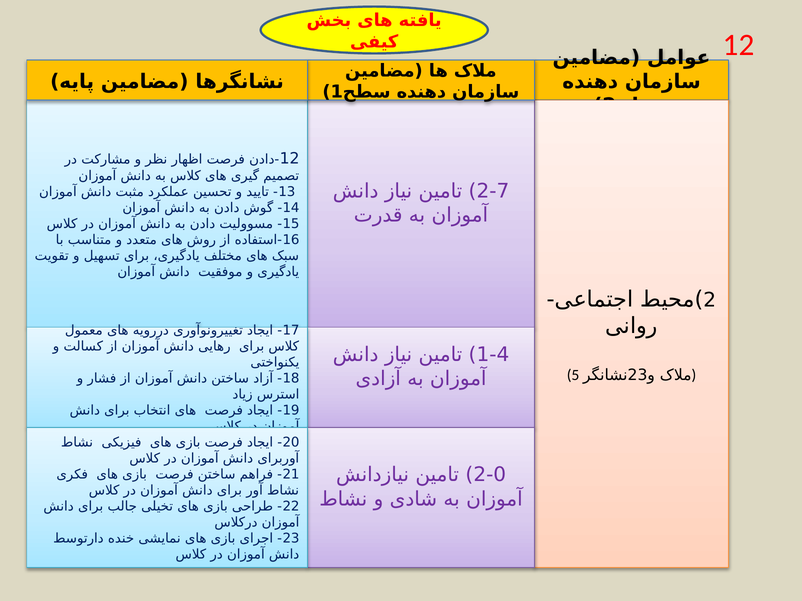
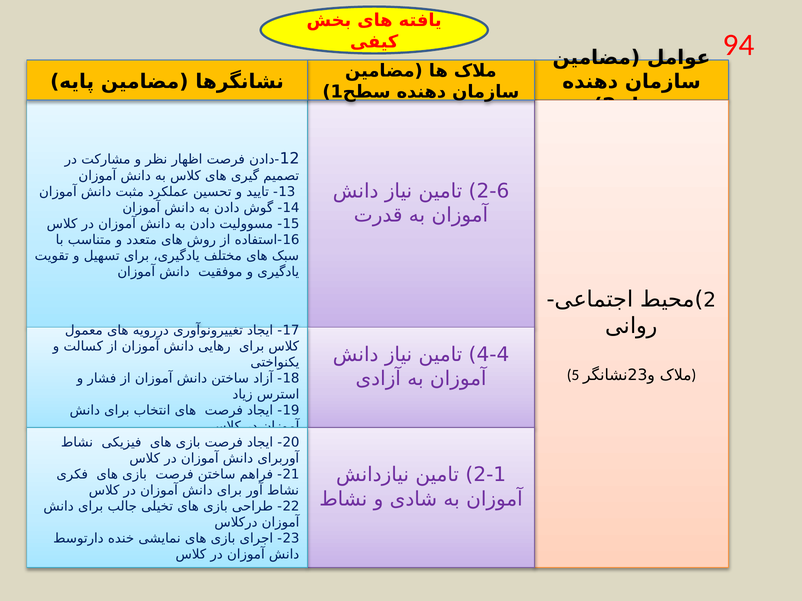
12 at (739, 45): 12 -> 94
2-7: 2-7 -> 2-6
1-4: 1-4 -> 4-4
2-0: 2-0 -> 2-1
